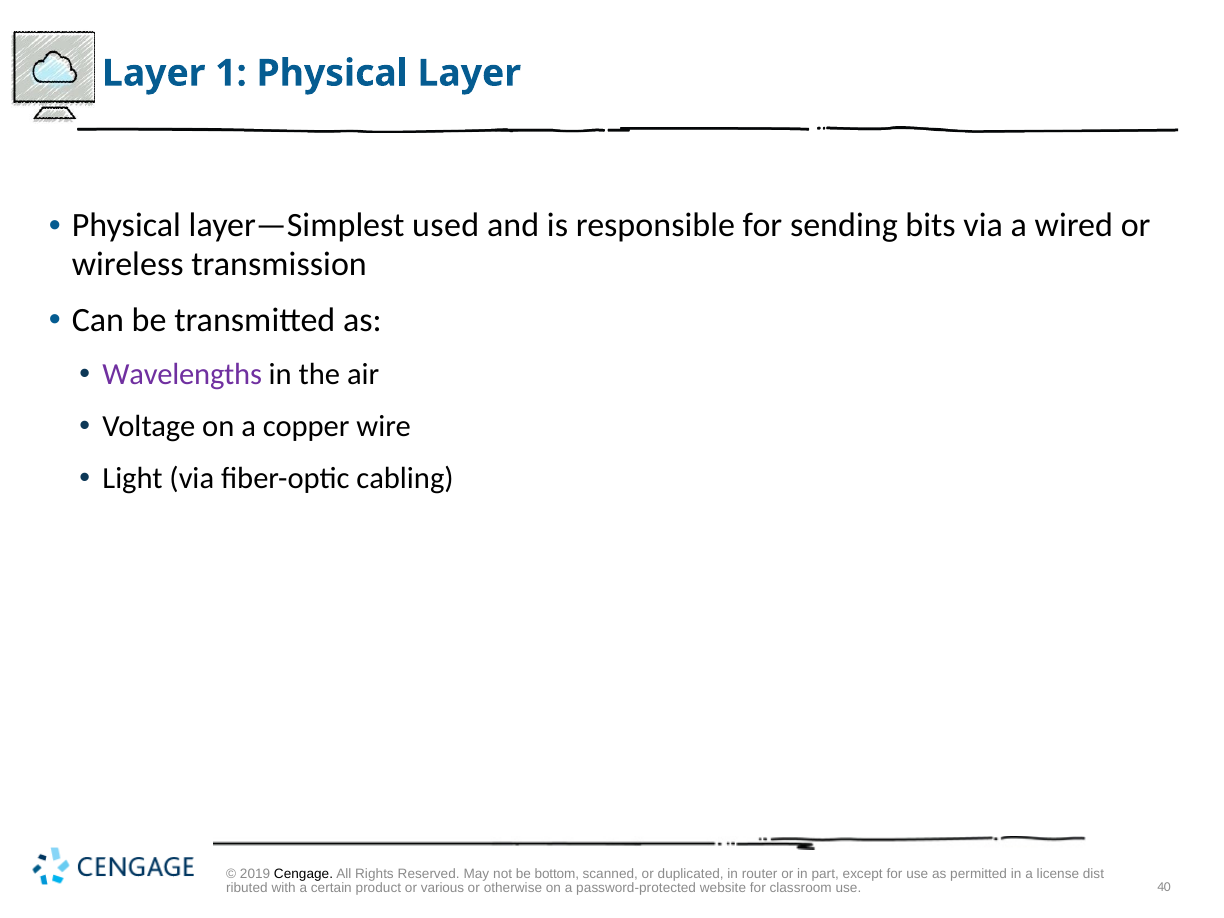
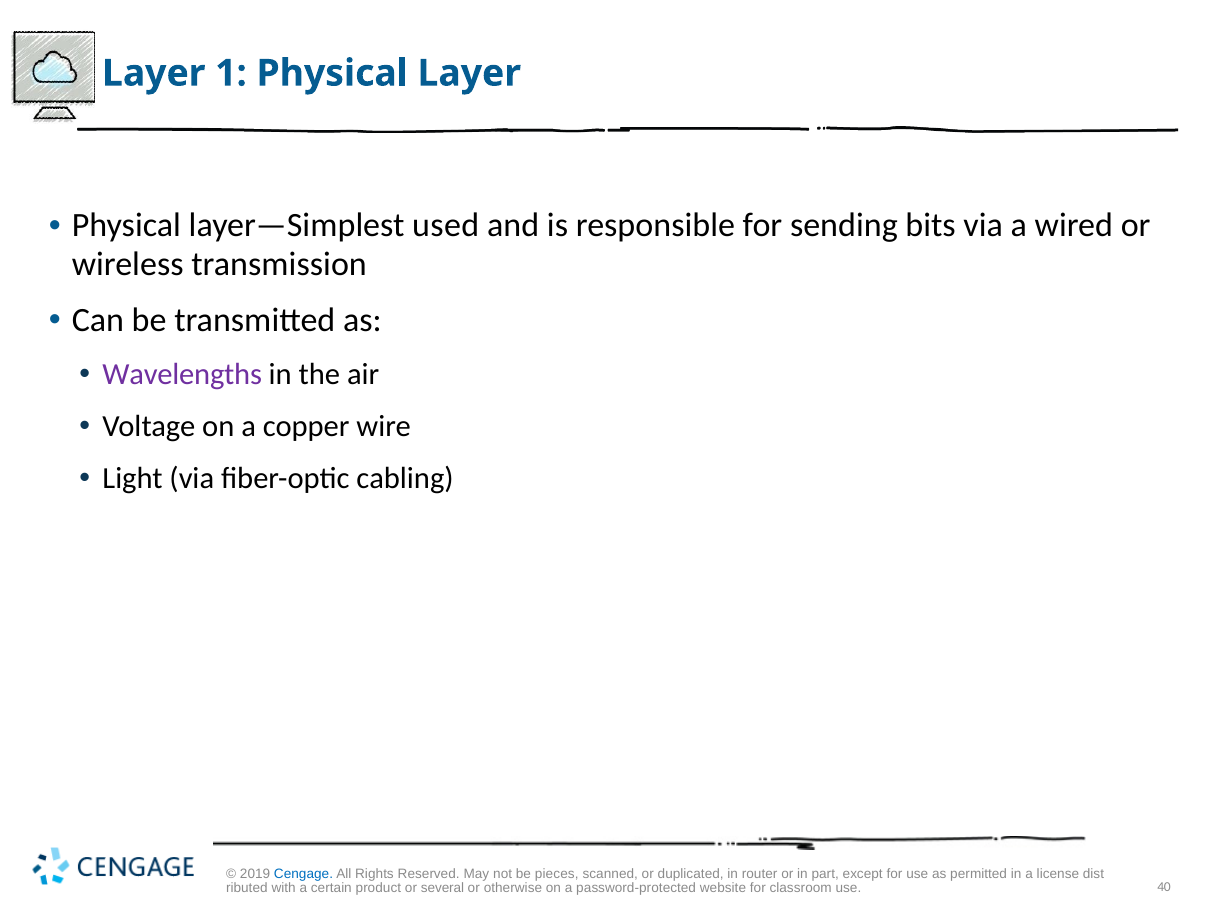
Cengage colour: black -> blue
bottom: bottom -> pieces
various: various -> several
